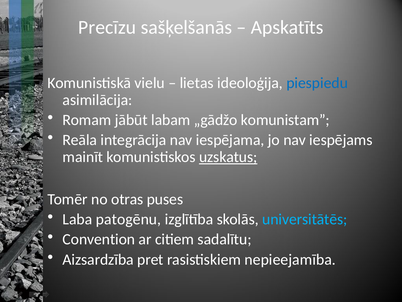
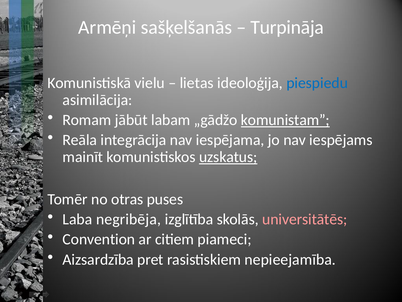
Precīzu: Precīzu -> Armēņi
Apskatīts: Apskatīts -> Turpināja
komunistam underline: none -> present
patogēnu: patogēnu -> negribēja
universitātēs colour: light blue -> pink
sadalītu: sadalītu -> piameci
